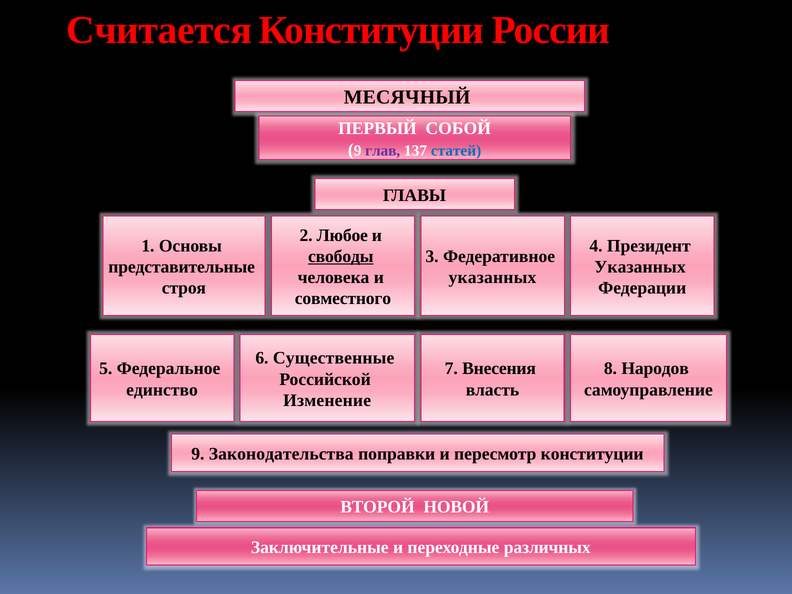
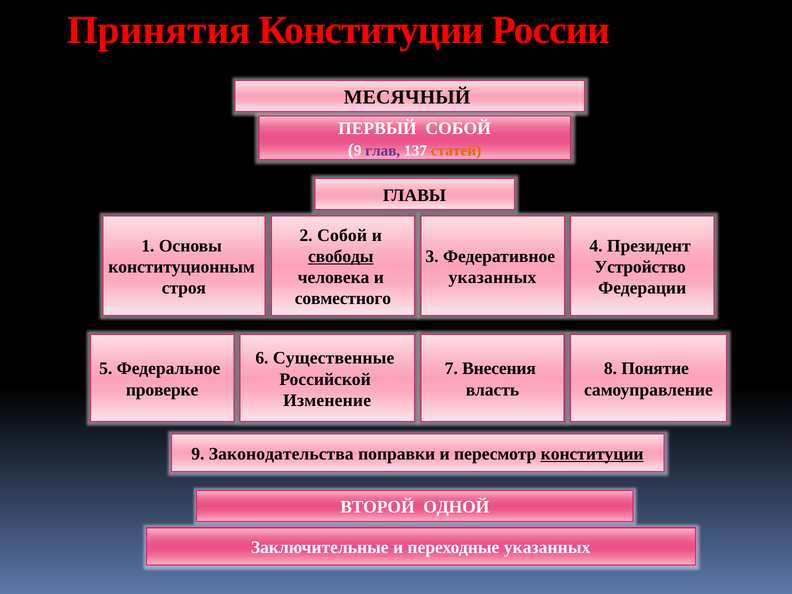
Считается: Считается -> Принятия
статей colour: blue -> orange
2 Любое: Любое -> Собой
представительные: представительные -> конституционным
Указанных at (640, 267): Указанных -> Устройство
Народов: Народов -> Понятие
единство: единство -> проверке
конституции at (592, 454) underline: none -> present
НОВОЙ: НОВОЙ -> ОДНОЙ
переходные различных: различных -> указанных
